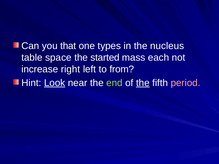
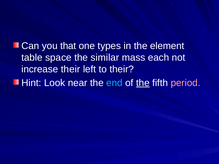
nucleus: nucleus -> element
started: started -> similar
increase right: right -> their
to from: from -> their
Look underline: present -> none
end colour: light green -> light blue
